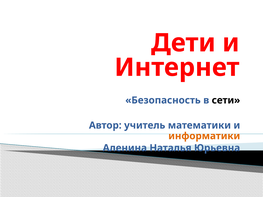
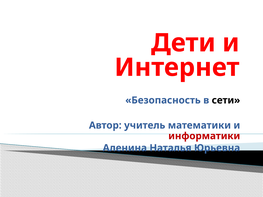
информатики colour: orange -> red
